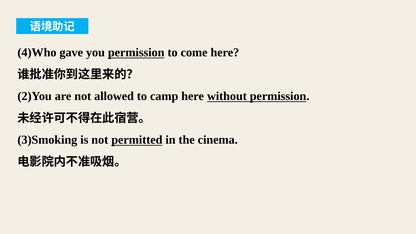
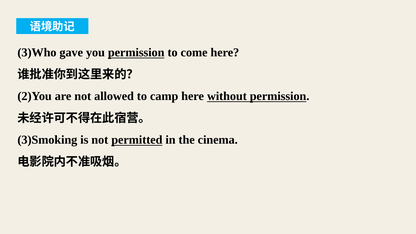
4)Who: 4)Who -> 3)Who
